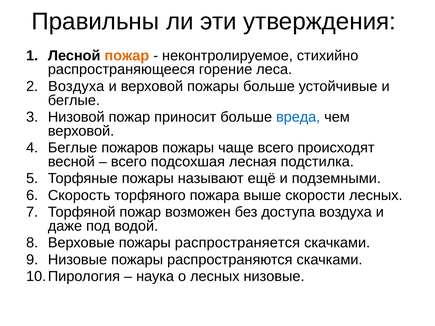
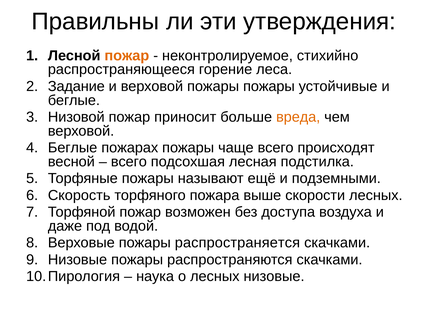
Воздуха at (76, 86): Воздуха -> Задание
пожары больше: больше -> пожары
вреда colour: blue -> orange
пожаров: пожаров -> пожарах
